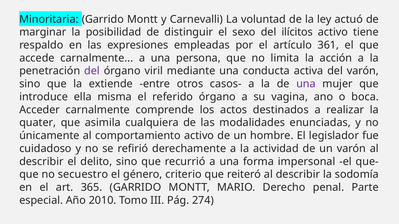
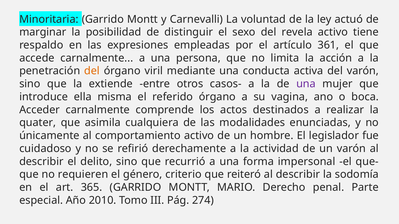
ilícitos: ilícitos -> revela
del at (92, 71) colour: purple -> orange
secuestro: secuestro -> requieren
